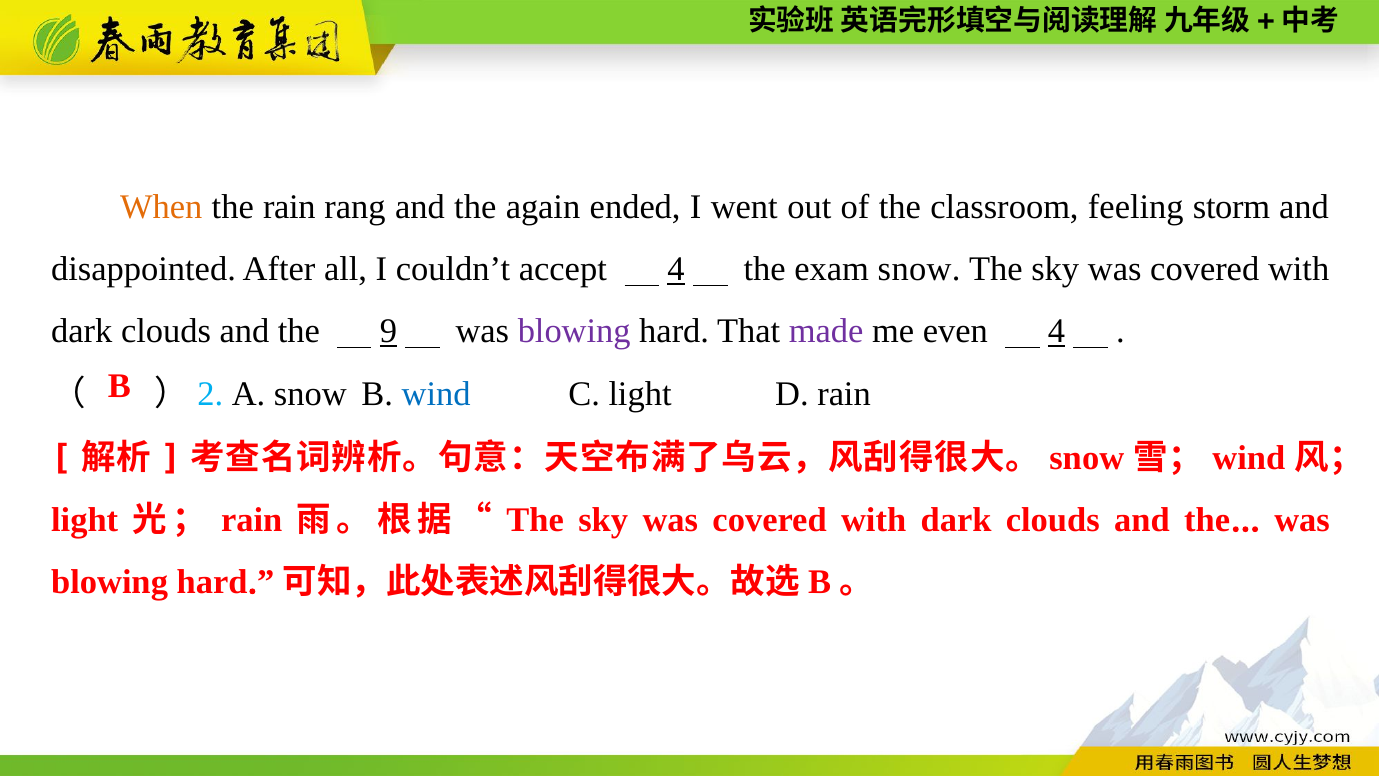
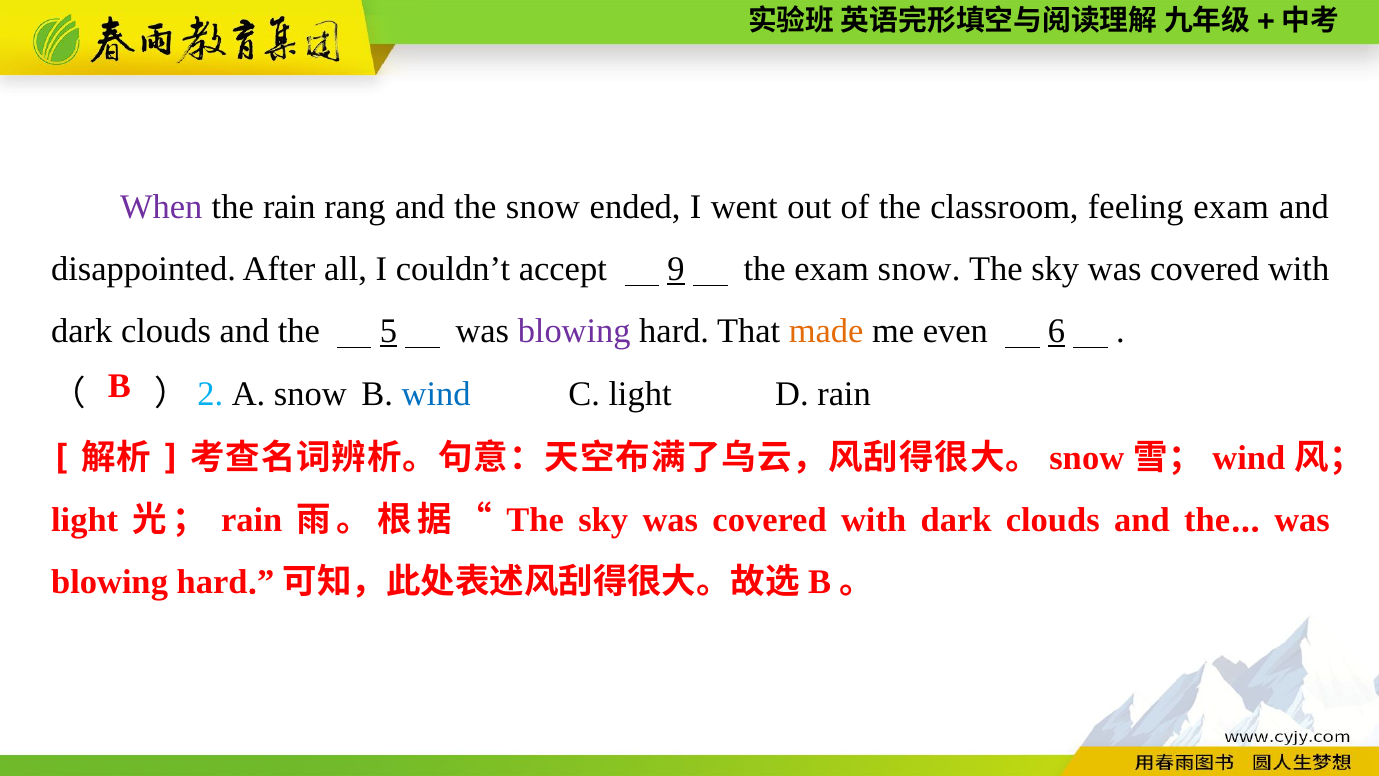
When colour: orange -> purple
the again: again -> snow
feeling storm: storm -> exam
accept 4: 4 -> 9
9: 9 -> 5
made colour: purple -> orange
even 4: 4 -> 6
